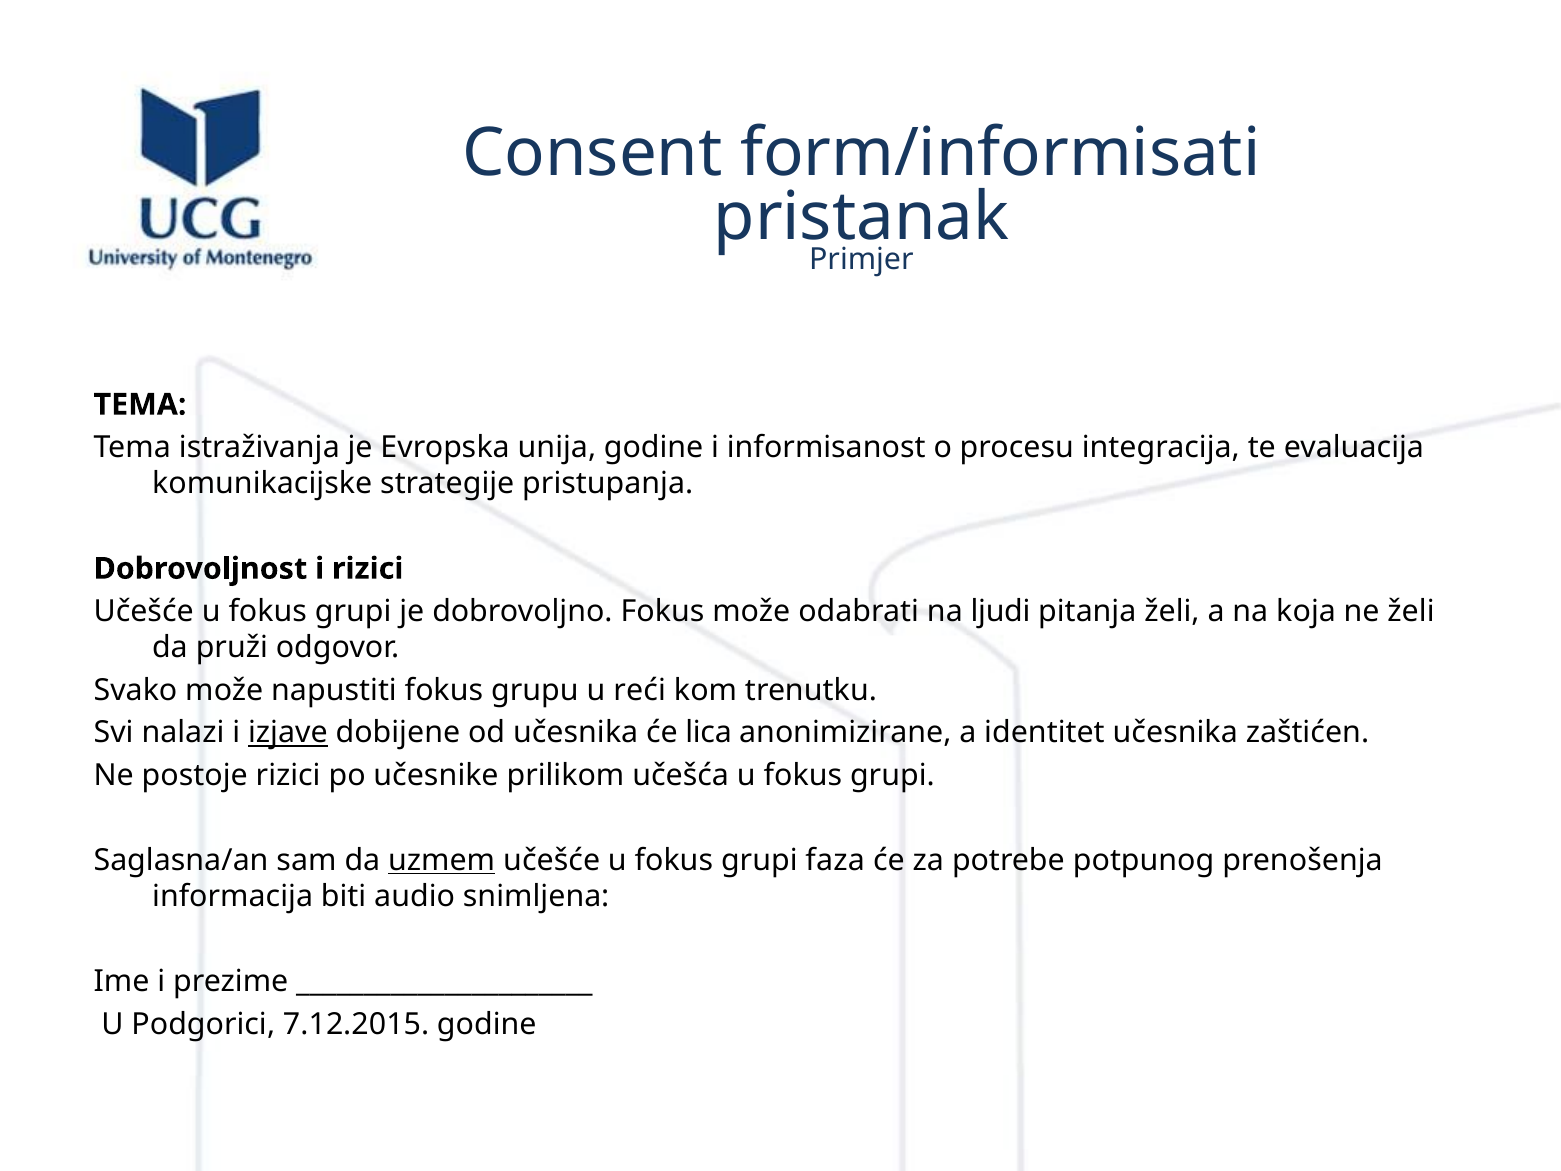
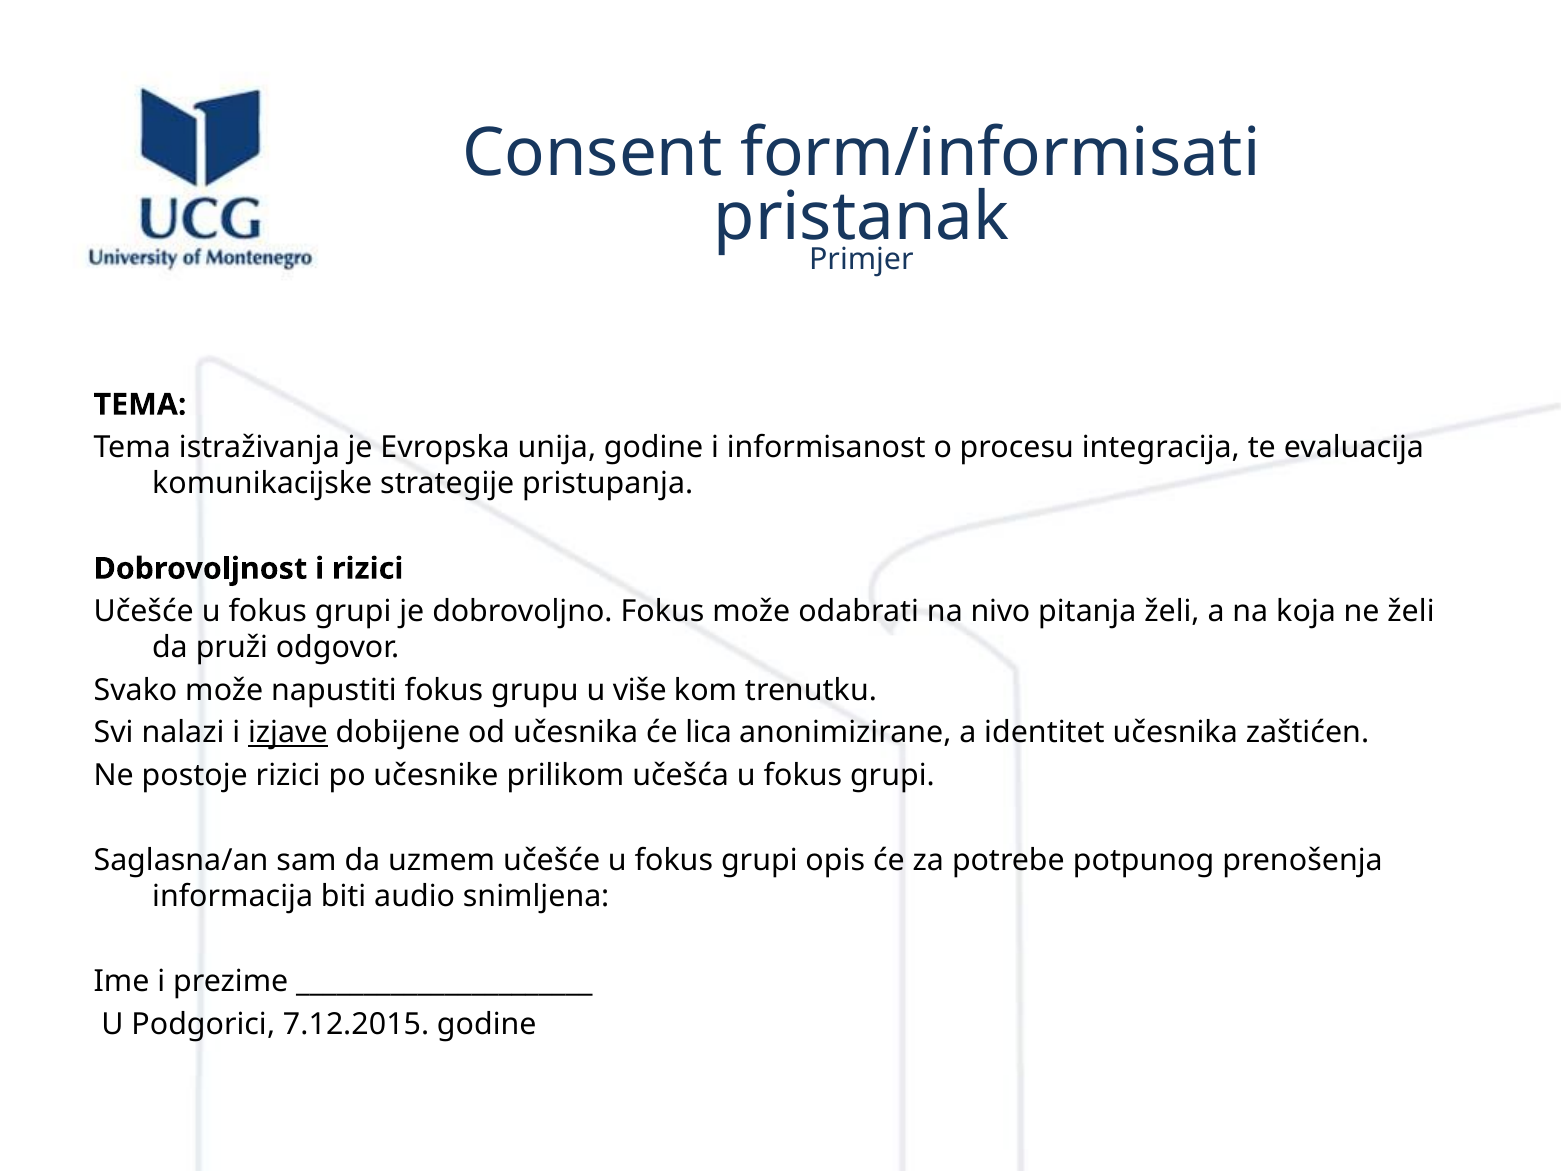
ljudi: ljudi -> nivo
reći: reći -> više
uzmem underline: present -> none
faza: faza -> opis
